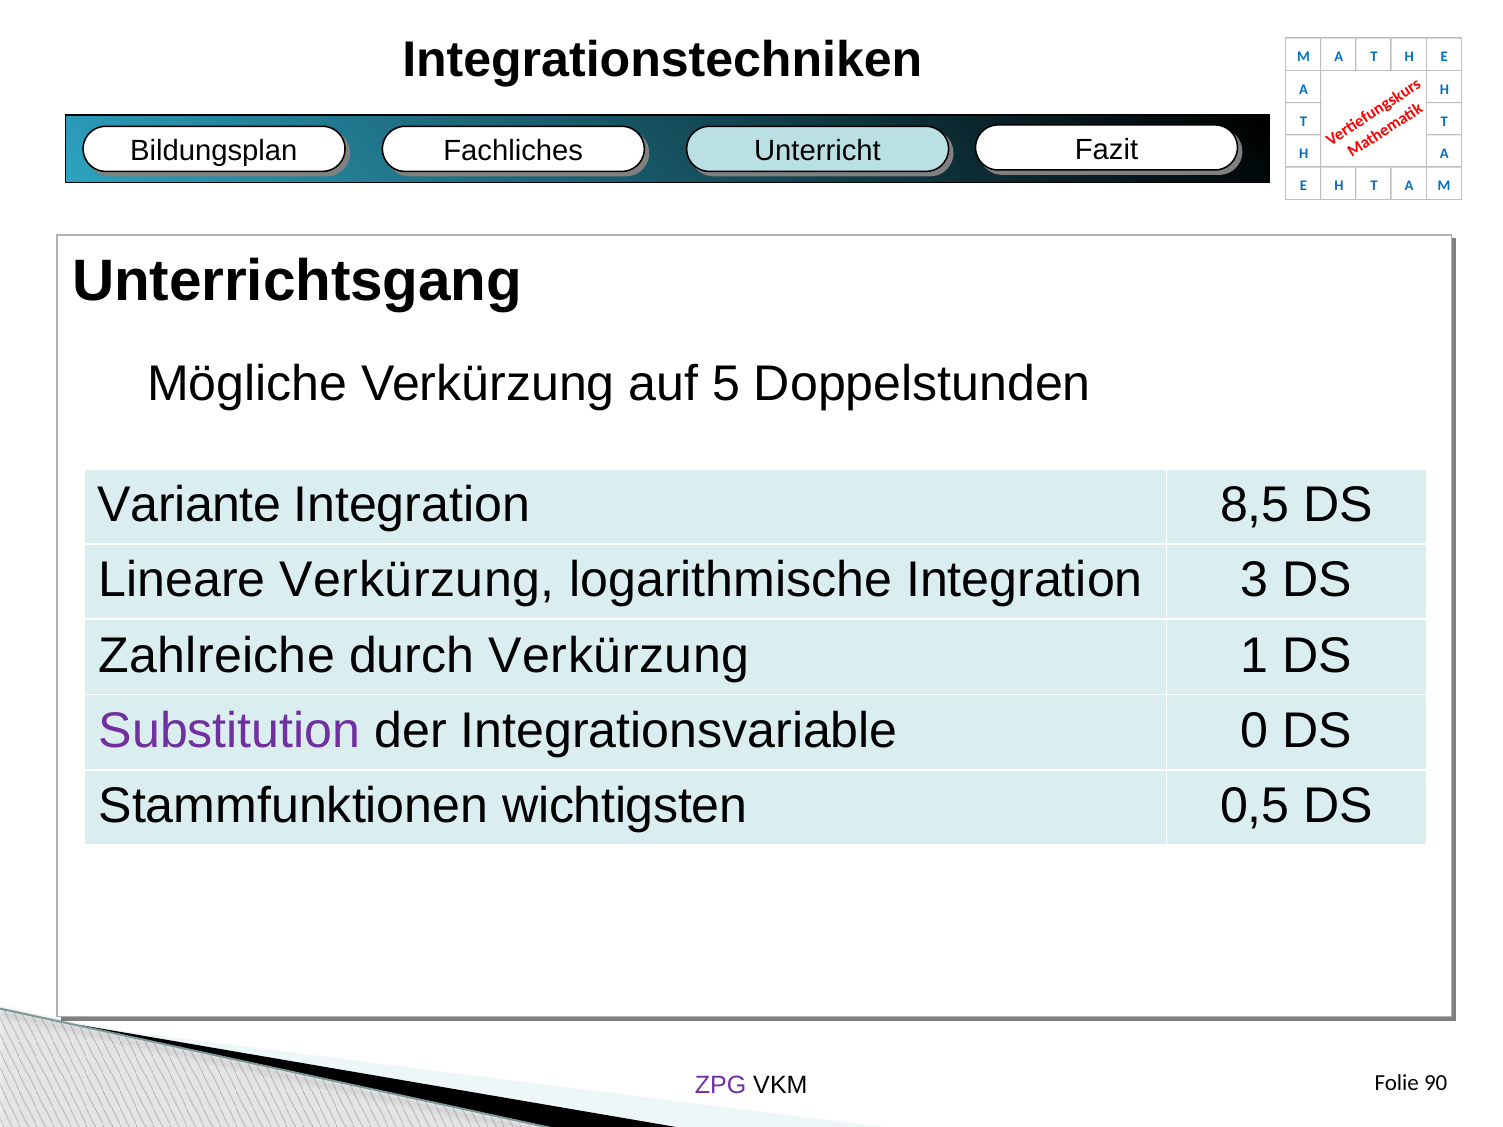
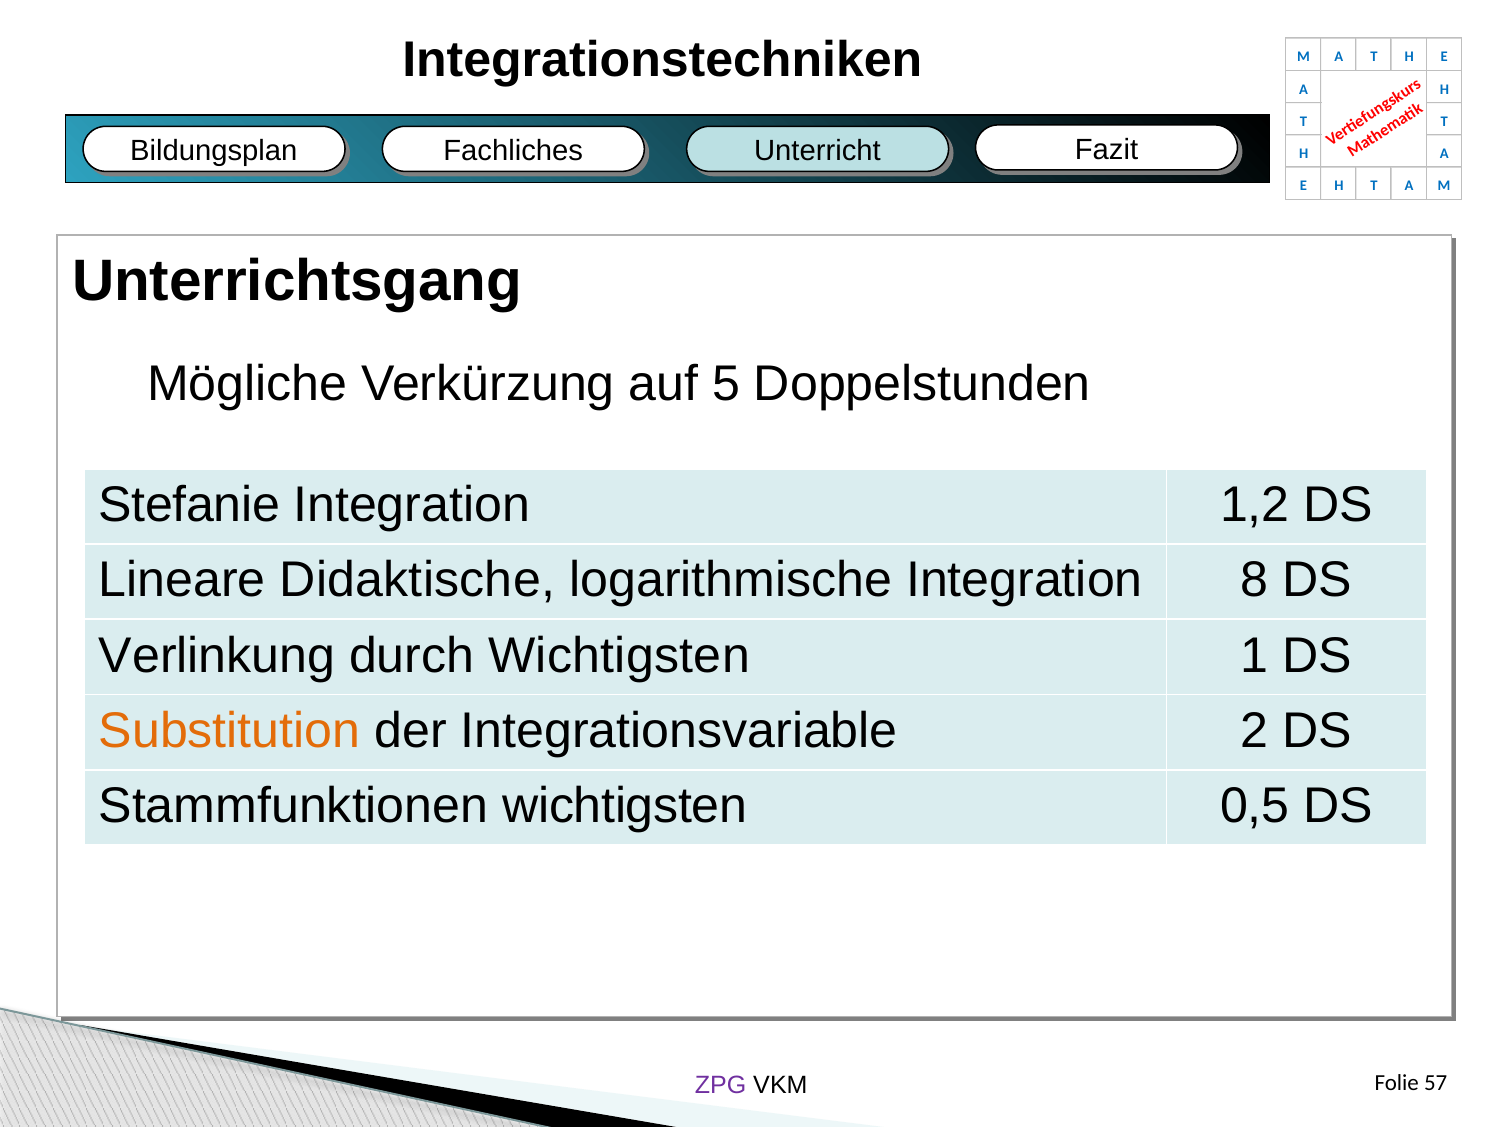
Variante: Variante -> Stefanie
8,5: 8,5 -> 1,2
Lineare Verkürzung: Verkürzung -> Didaktische
3: 3 -> 8
Zahlreiche: Zahlreiche -> Verlinkung
durch Verkürzung: Verkürzung -> Wichtigsten
Substitution colour: purple -> orange
0: 0 -> 2
90: 90 -> 57
